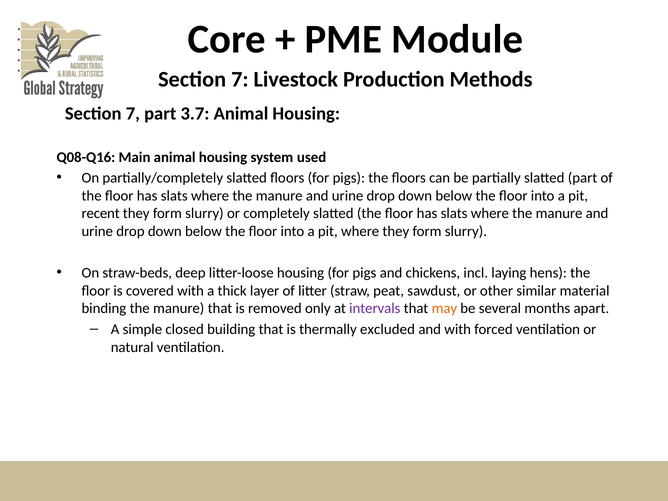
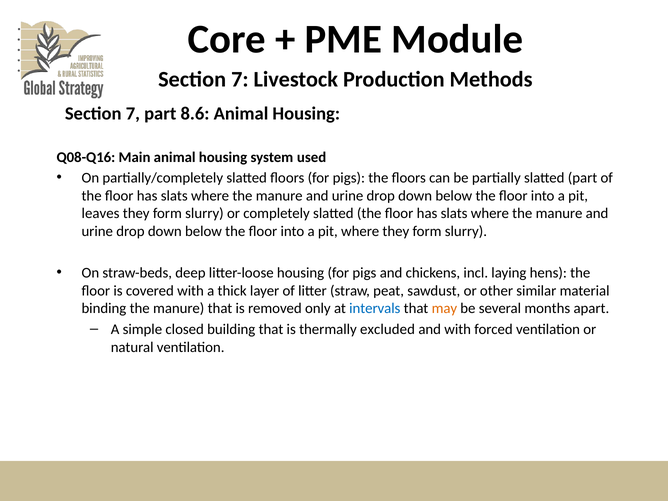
3.7: 3.7 -> 8.6
recent: recent -> leaves
intervals colour: purple -> blue
